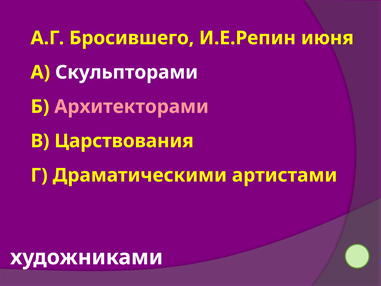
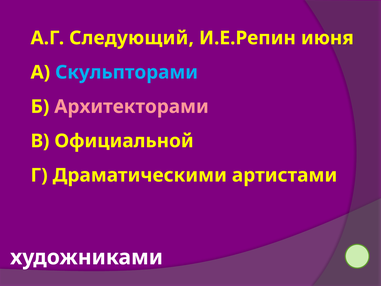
Бросившего: Бросившего -> Следующий
Скульпторами colour: white -> light blue
Царствования: Царствования -> Официальной
